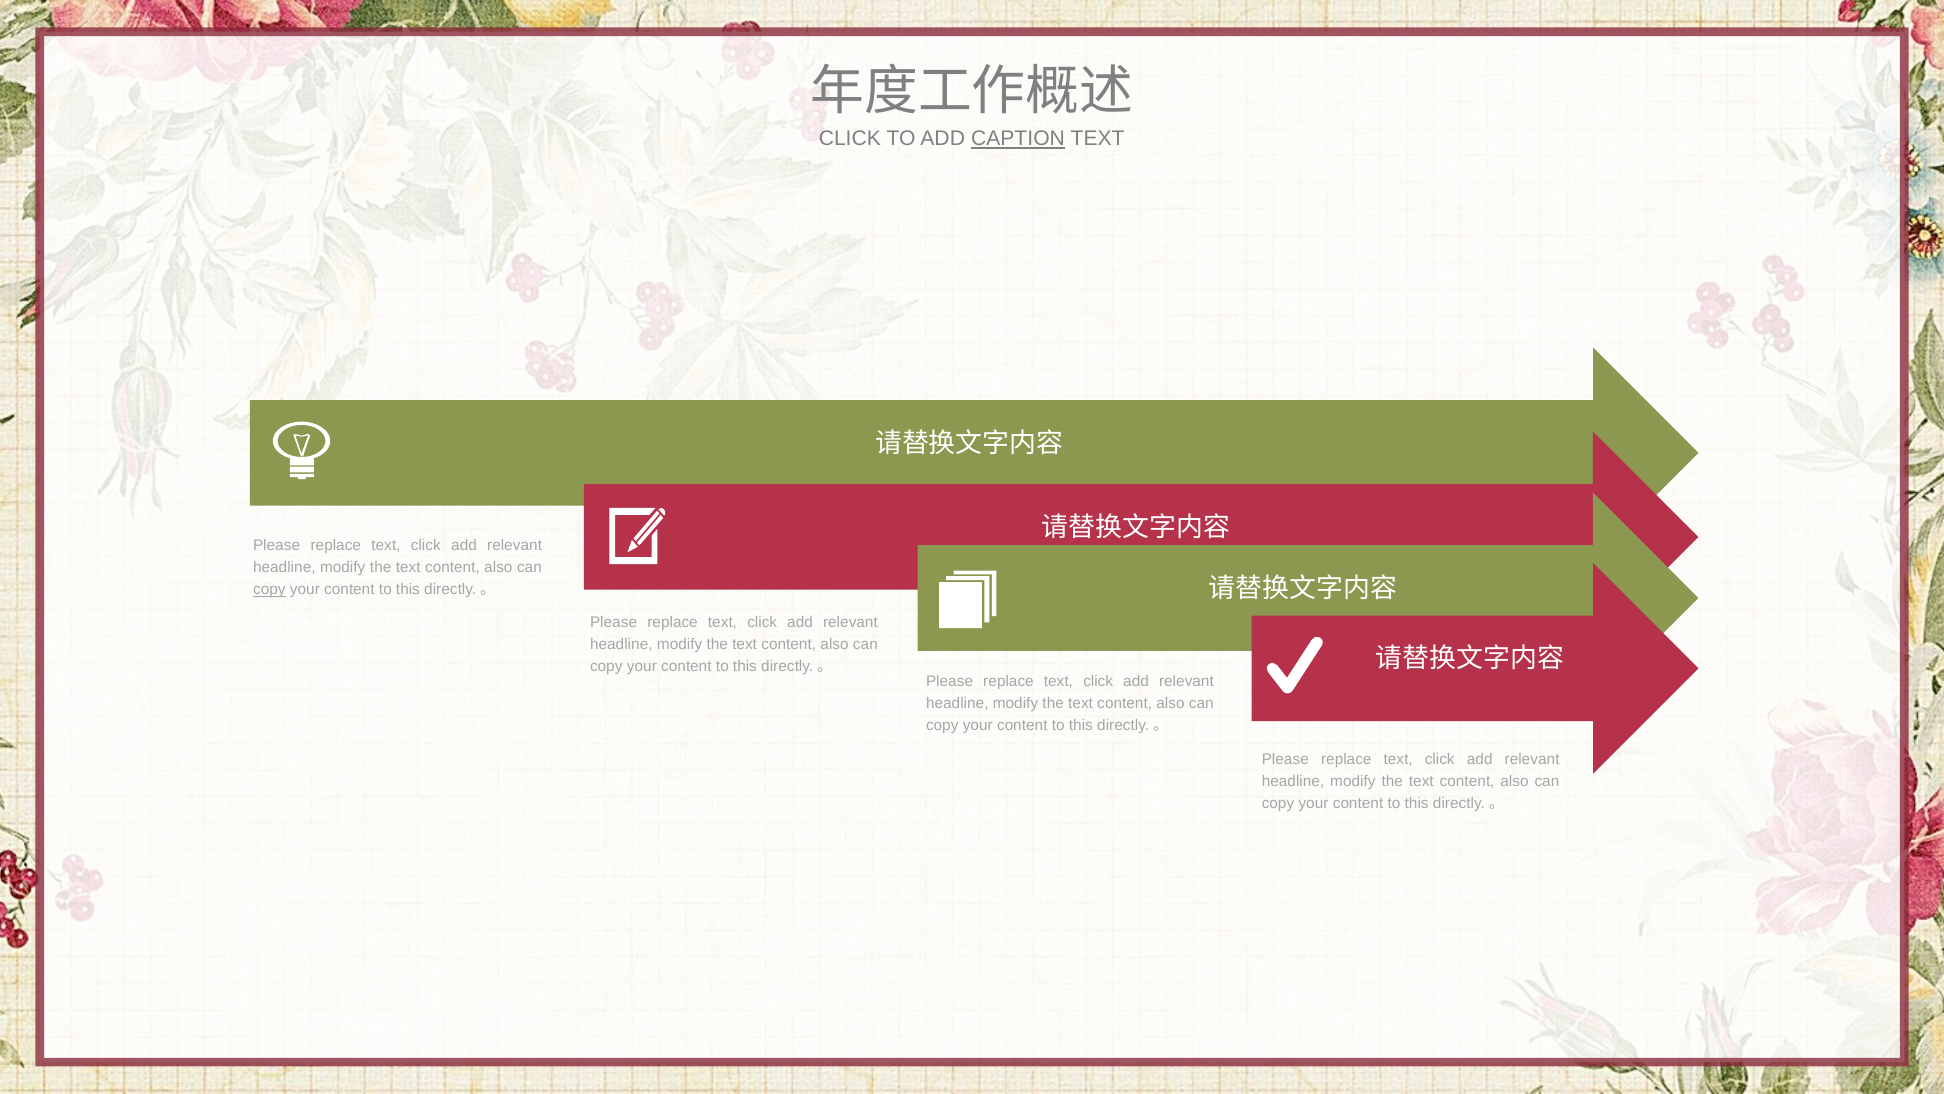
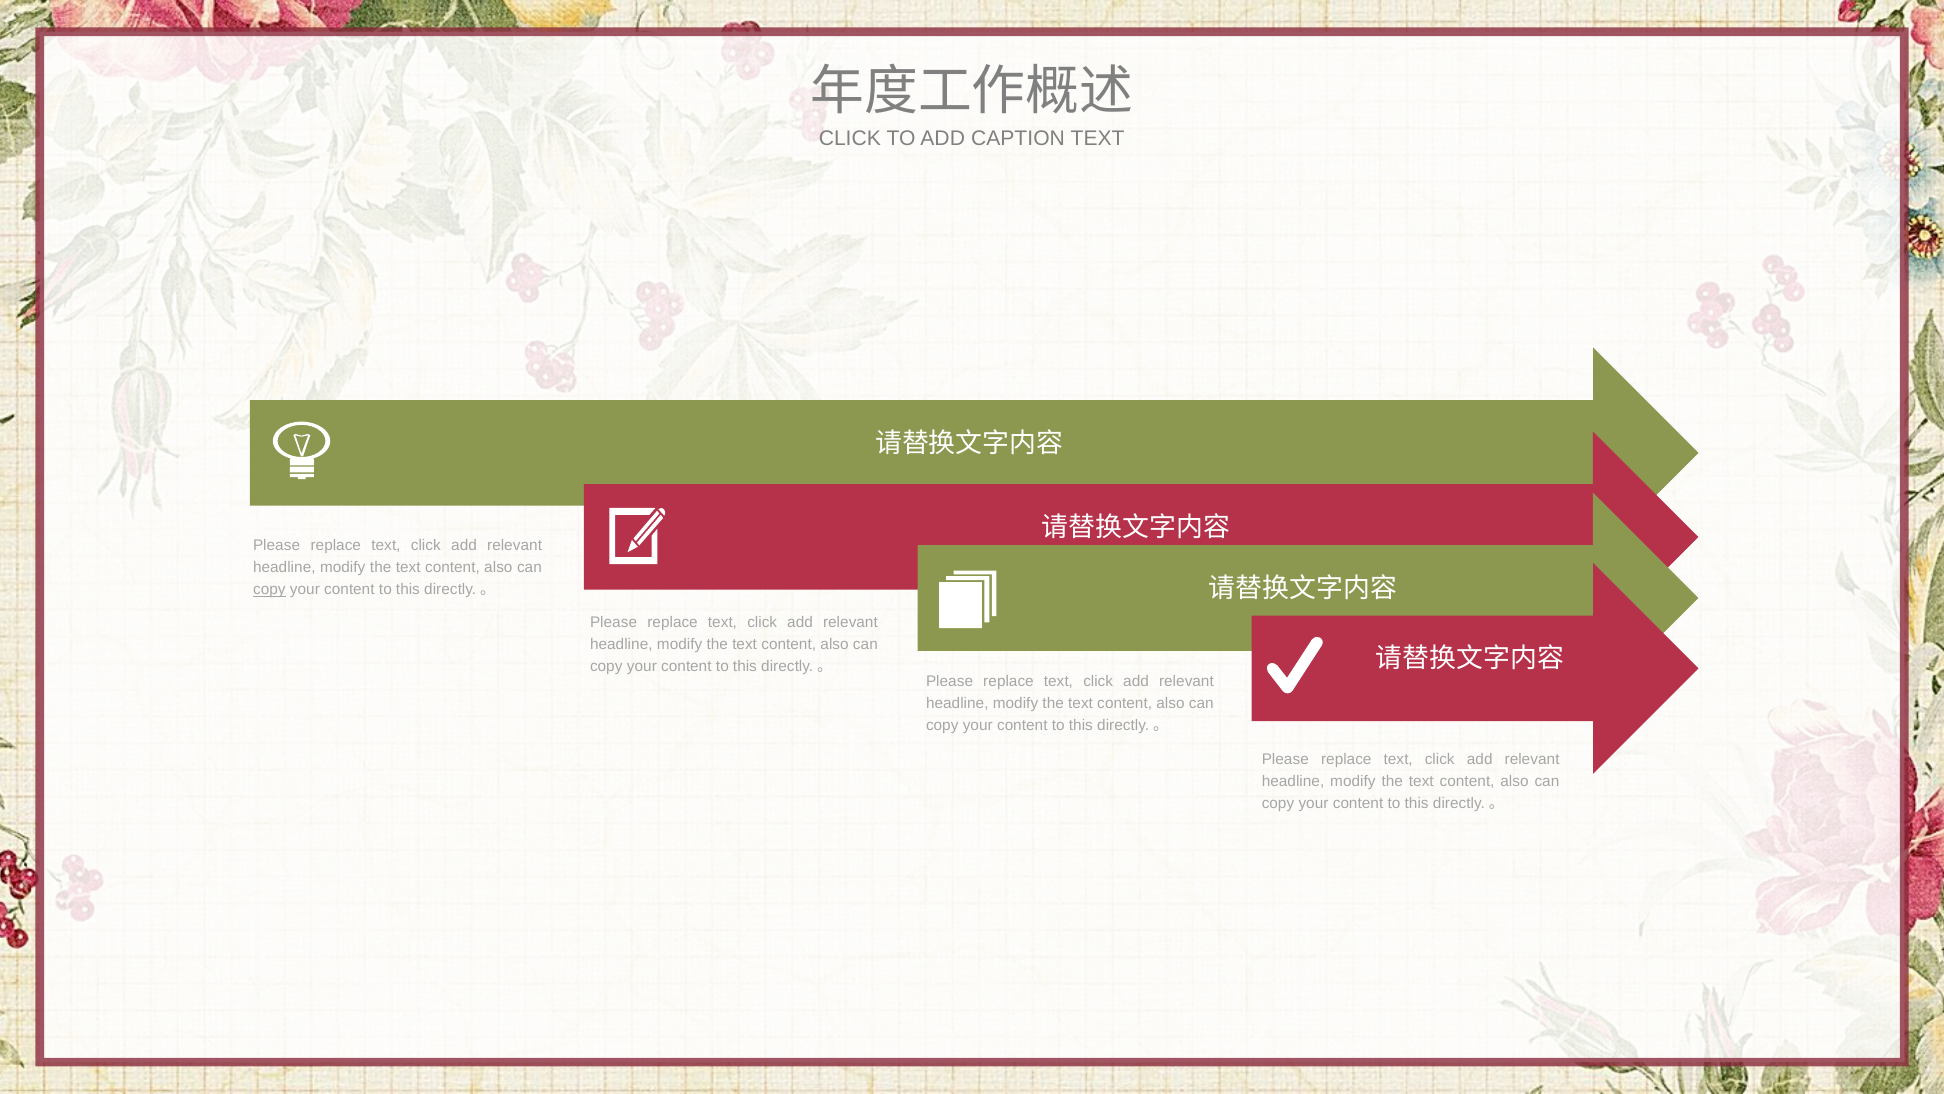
CAPTION underline: present -> none
